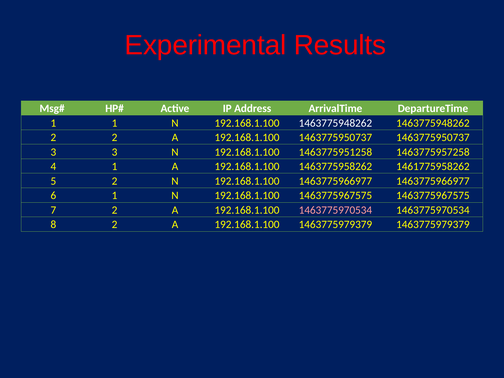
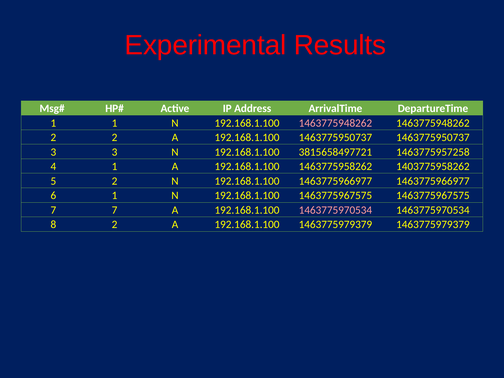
1463775948262 at (335, 123) colour: white -> pink
1463775951258: 1463775951258 -> 3815658497721
1461775958262: 1461775958262 -> 1403775958262
7 2: 2 -> 7
